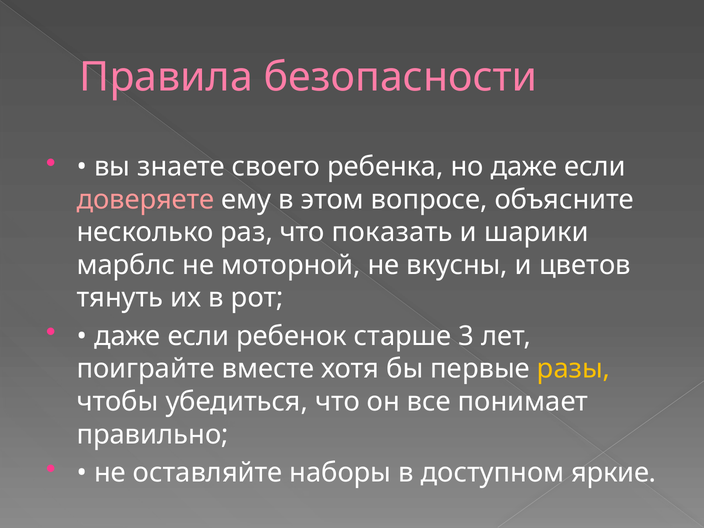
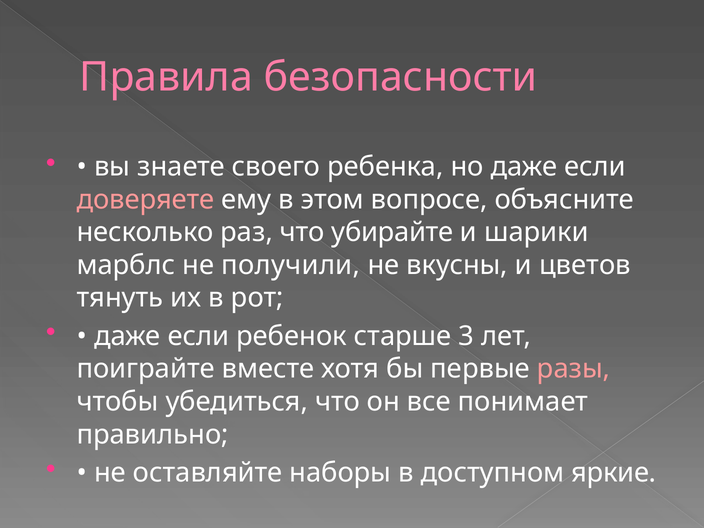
показать: показать -> убирайте
моторной: моторной -> получили
разы colour: yellow -> pink
